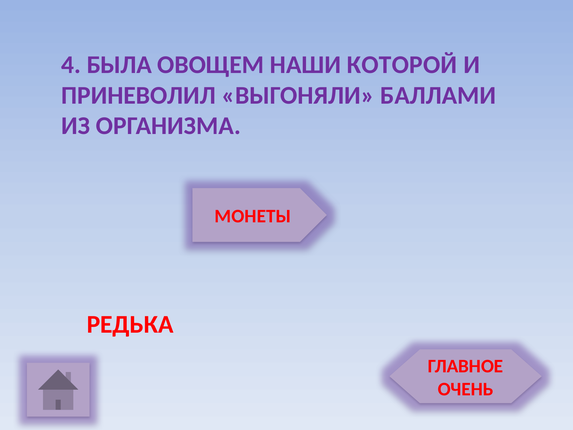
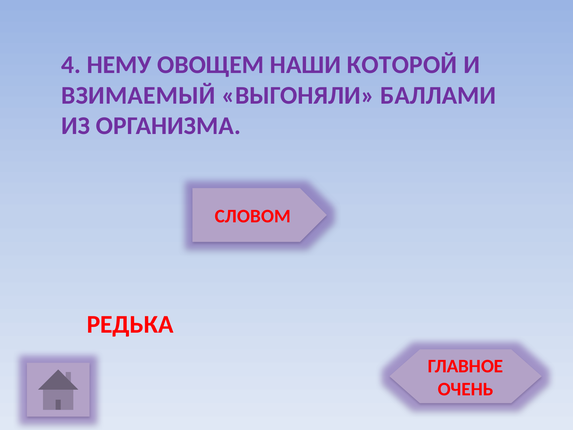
БЫЛА: БЫЛА -> НЕМУ
ПРИНЕВОЛИЛ: ПРИНЕВОЛИЛ -> ВЗИМАЕМЫЙ
МОНЕТЫ: МОНЕТЫ -> СЛОВОМ
